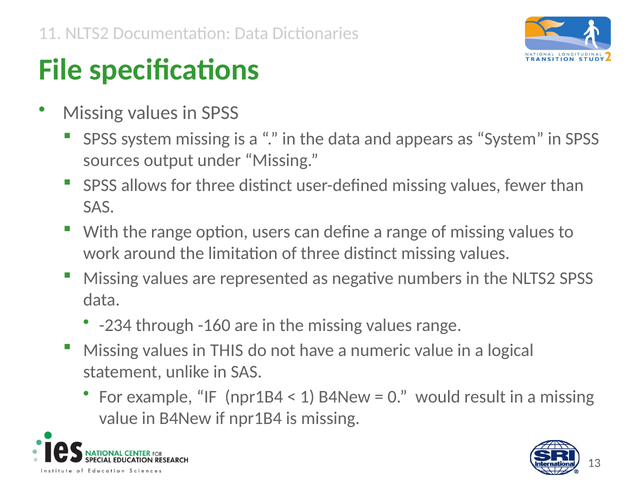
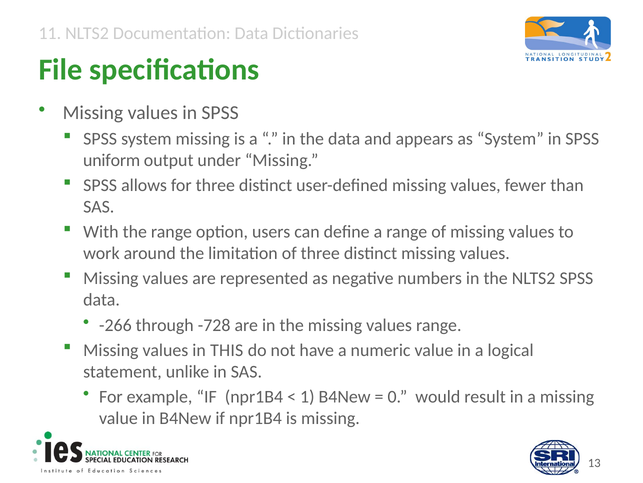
sources: sources -> uniform
-234: -234 -> -266
-160: -160 -> -728
